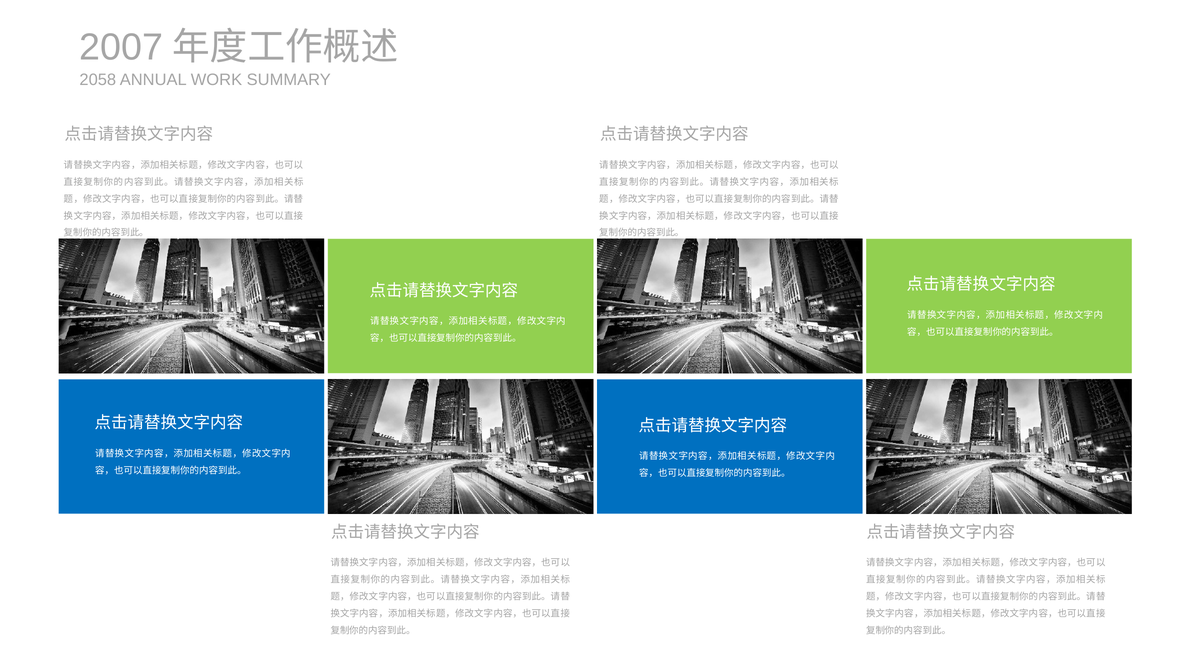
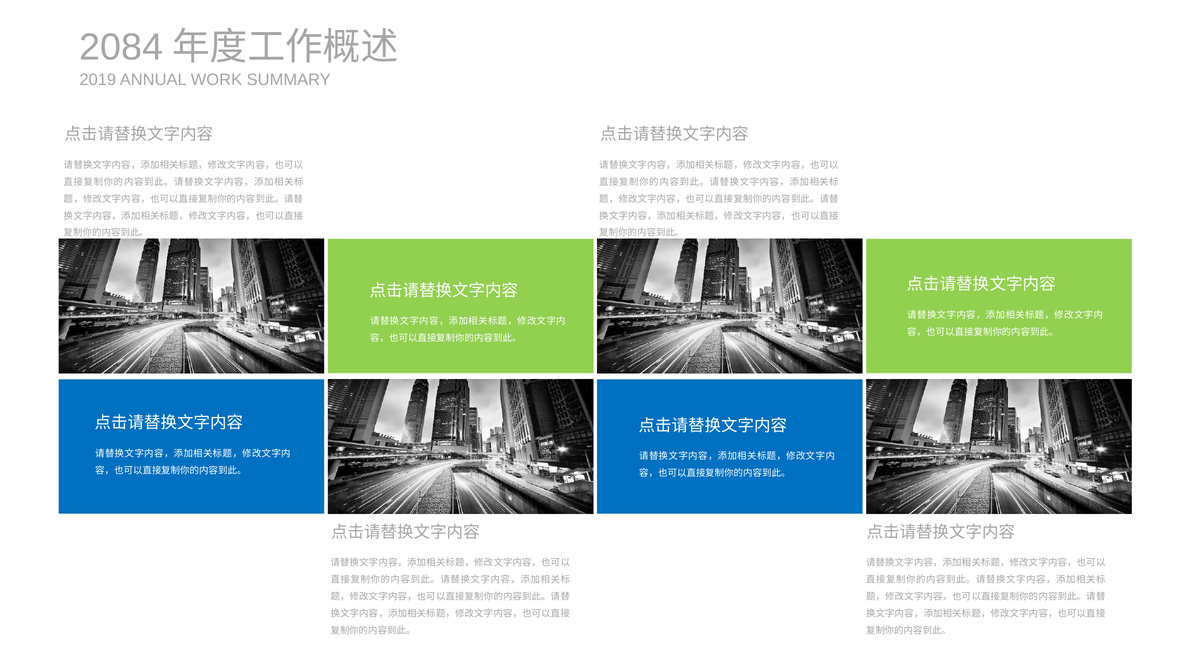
2007: 2007 -> 2084
2058: 2058 -> 2019
